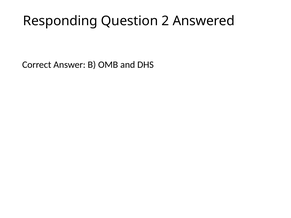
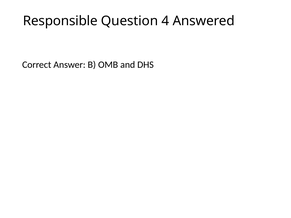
Responding: Responding -> Responsible
2: 2 -> 4
